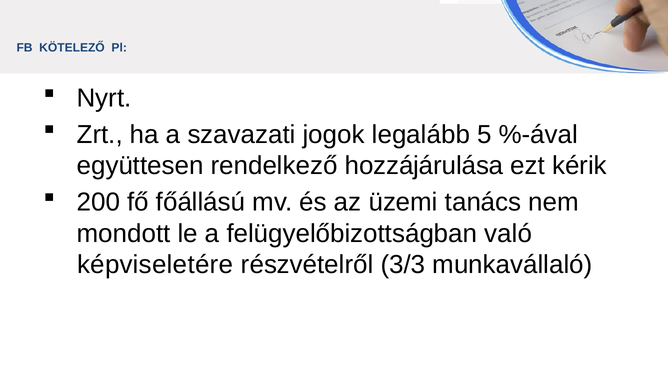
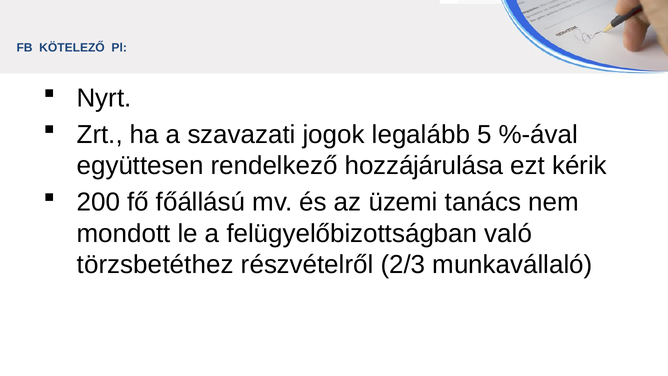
képviseletére: képviseletére -> törzsbetéthez
3/3: 3/3 -> 2/3
